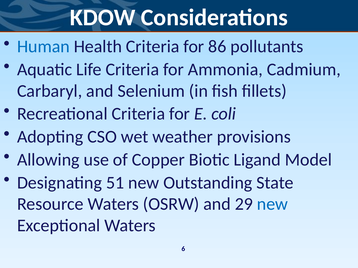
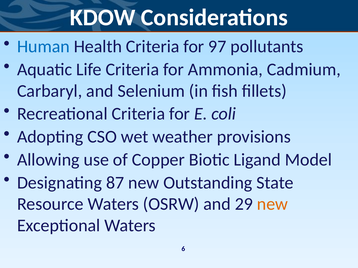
86: 86 -> 97
51: 51 -> 87
new at (272, 204) colour: blue -> orange
